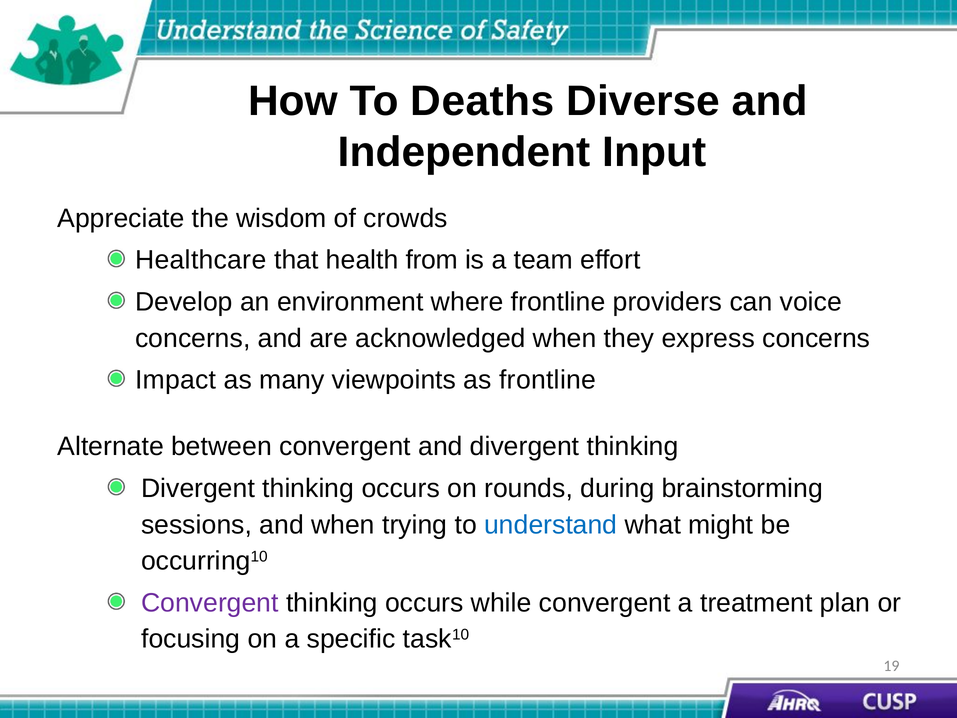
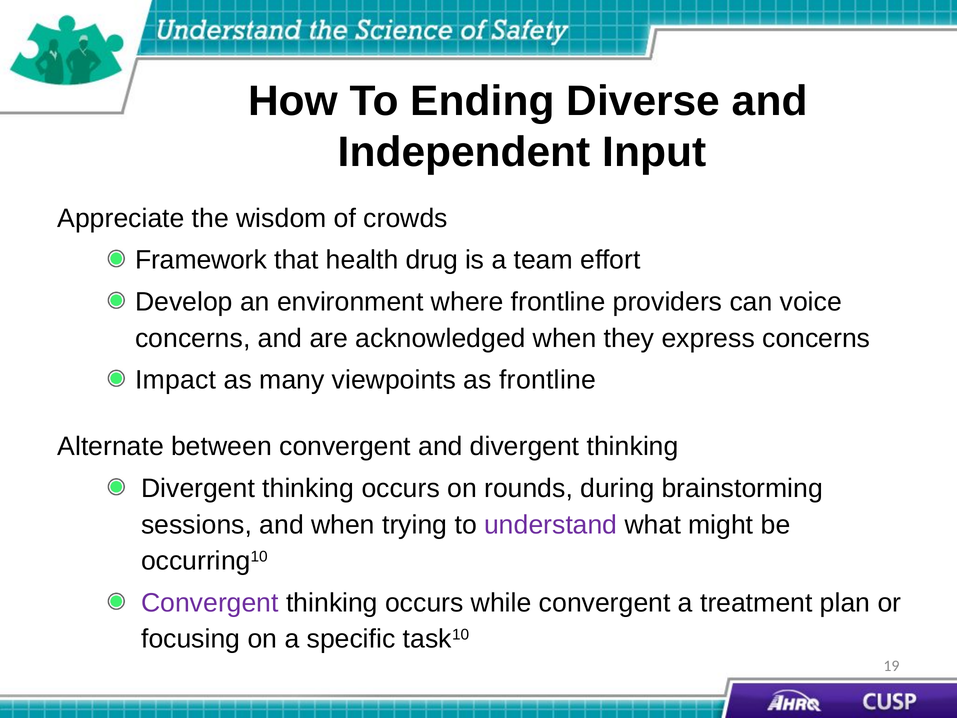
Deaths: Deaths -> Ending
Healthcare: Healthcare -> Framework
from: from -> drug
understand colour: blue -> purple
